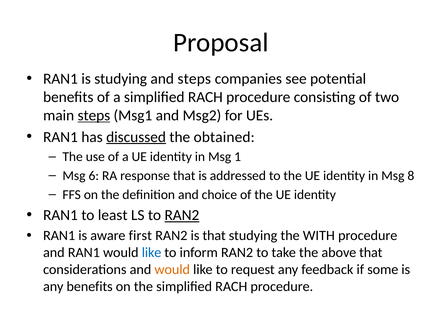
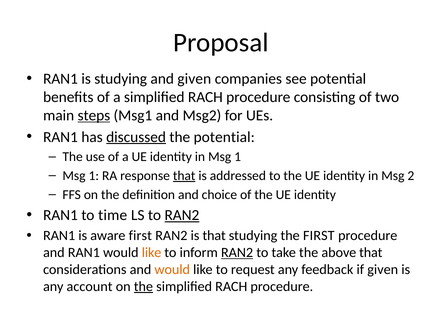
and steps: steps -> given
the obtained: obtained -> potential
6 at (94, 176): 6 -> 1
that at (184, 176) underline: none -> present
8: 8 -> 2
least: least -> time
the WITH: WITH -> FIRST
like at (152, 253) colour: blue -> orange
RAN2 at (237, 253) underline: none -> present
if some: some -> given
any benefits: benefits -> account
the at (143, 287) underline: none -> present
